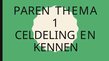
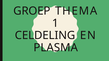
PAREN: PAREN -> GROEP
KENNEN: KENNEN -> PLASMA
